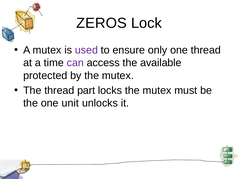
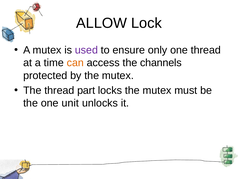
ZEROS: ZEROS -> ALLOW
can colour: purple -> orange
available: available -> channels
